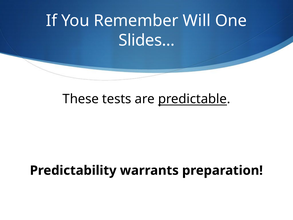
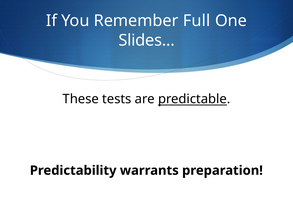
Will: Will -> Full
